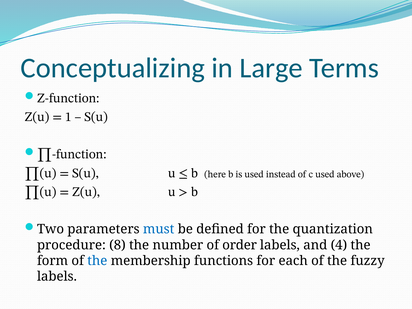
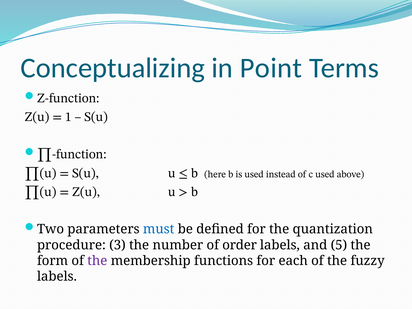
Large: Large -> Point
8: 8 -> 3
4: 4 -> 5
the at (97, 261) colour: blue -> purple
